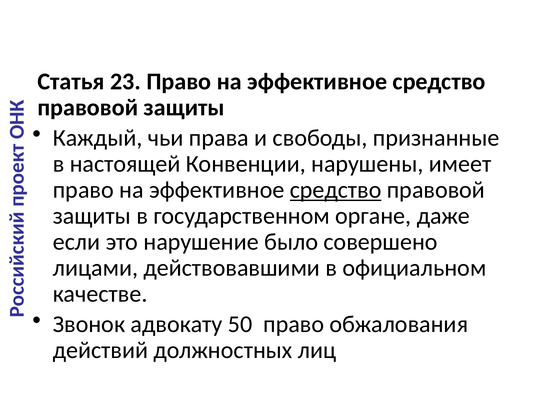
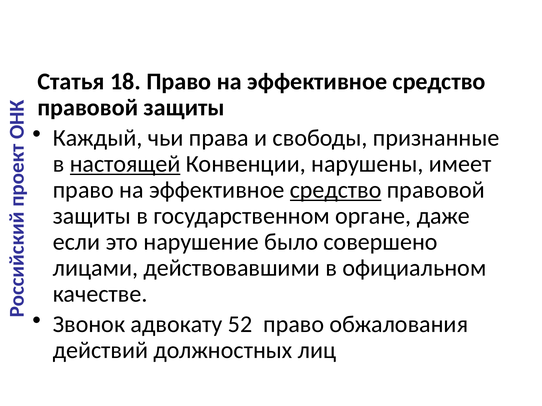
23: 23 -> 18
настоящей underline: none -> present
50: 50 -> 52
